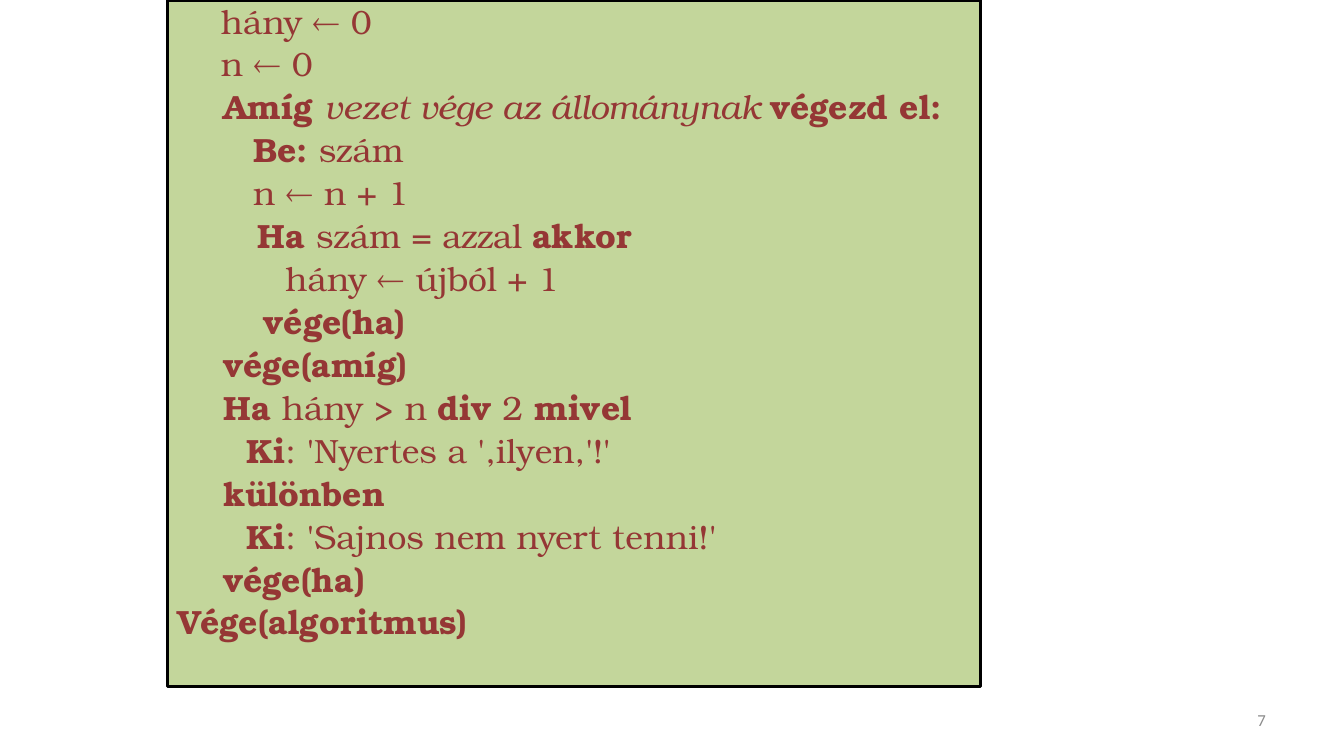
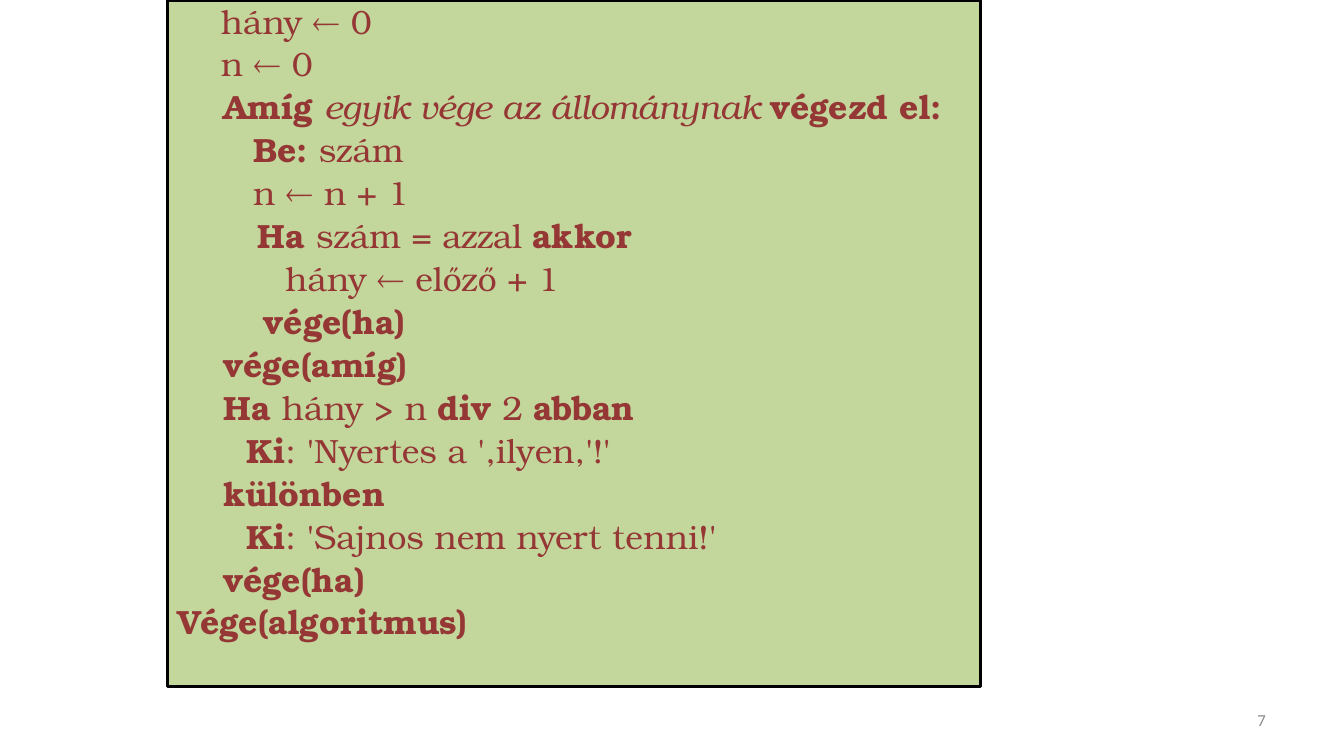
vezet: vezet -> egyik
újból: újból -> előző
mivel: mivel -> abban
